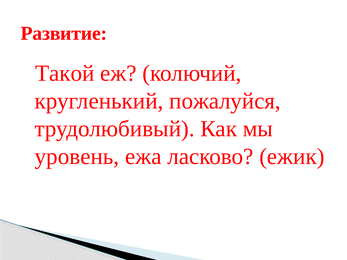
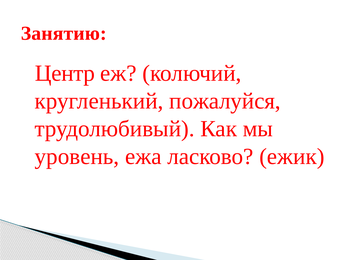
Развитие: Развитие -> Занятию
Такой: Такой -> Центр
